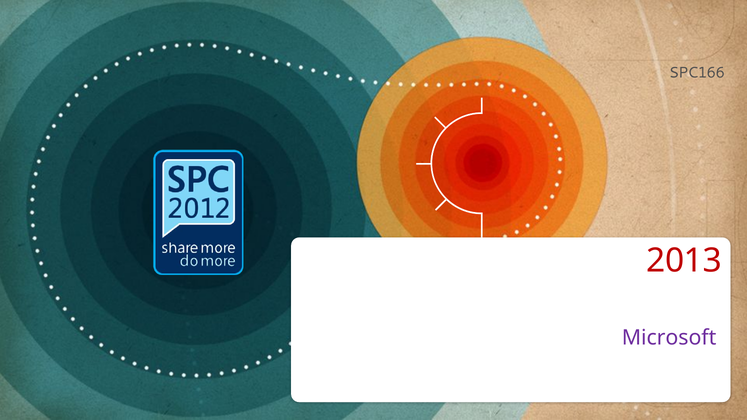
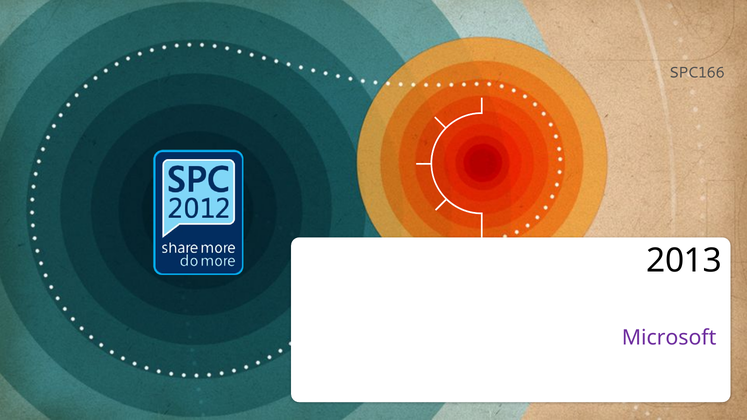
2013 colour: red -> black
